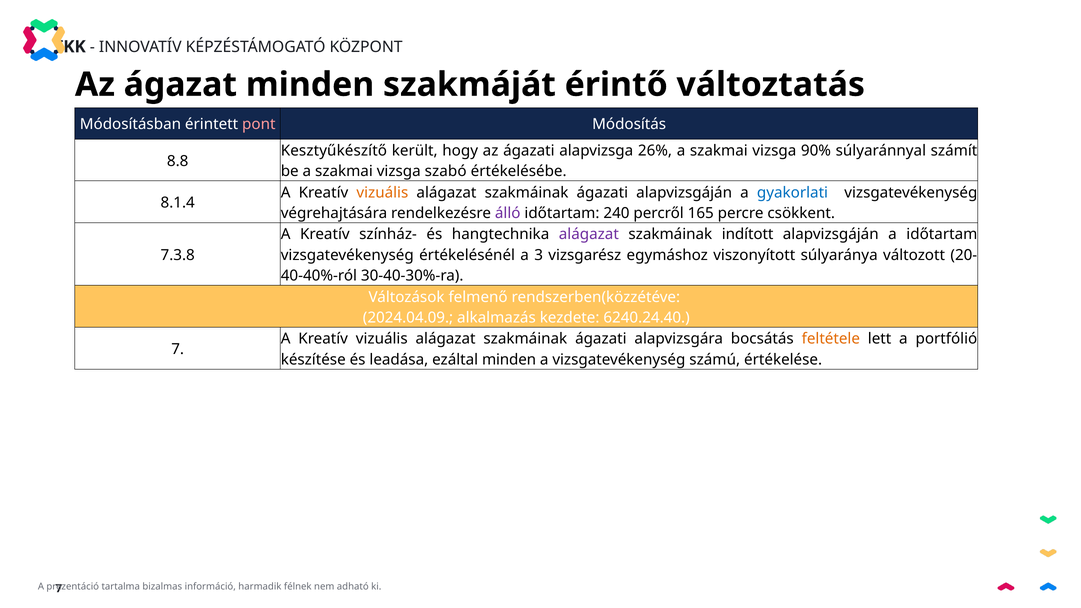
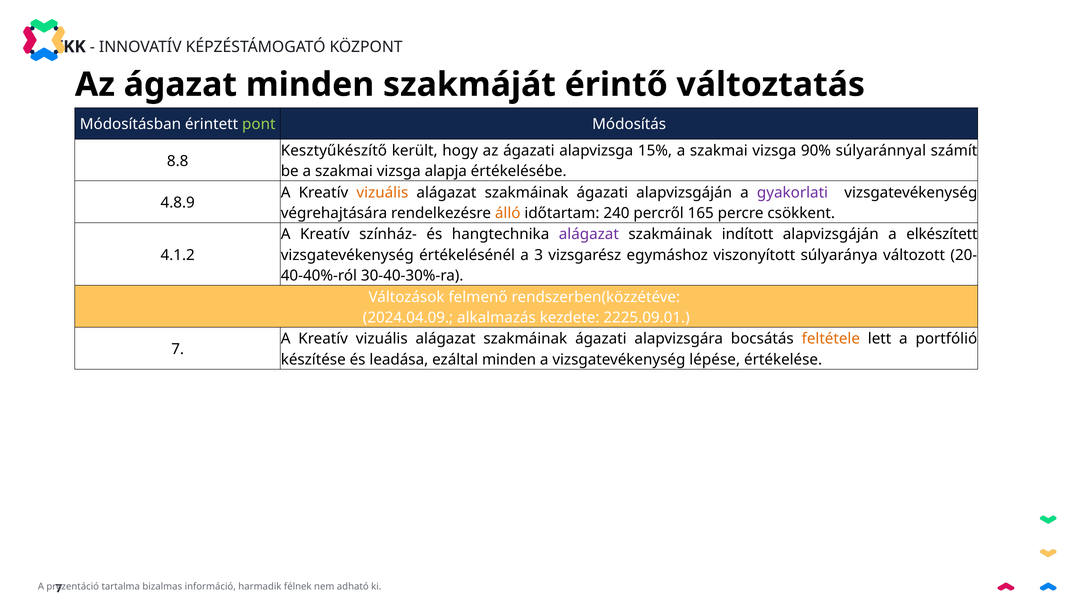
pont colour: pink -> light green
26%: 26% -> 15%
szabó: szabó -> alapja
gyakorlati colour: blue -> purple
8.1.4: 8.1.4 -> 4.8.9
álló colour: purple -> orange
a időtartam: időtartam -> elkészített
7.3.8: 7.3.8 -> 4.1.2
6240.24.40: 6240.24.40 -> 2225.09.01
számú: számú -> lépése
